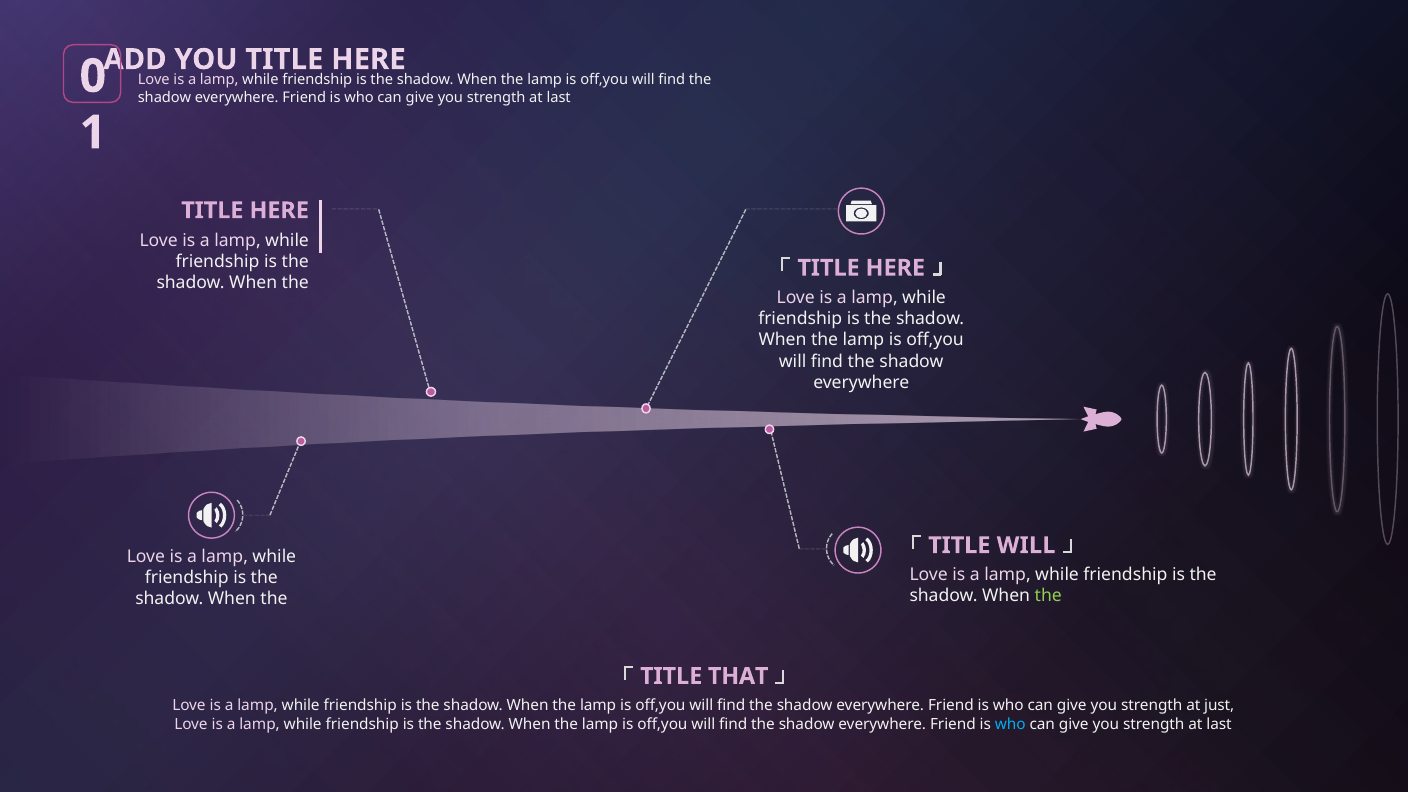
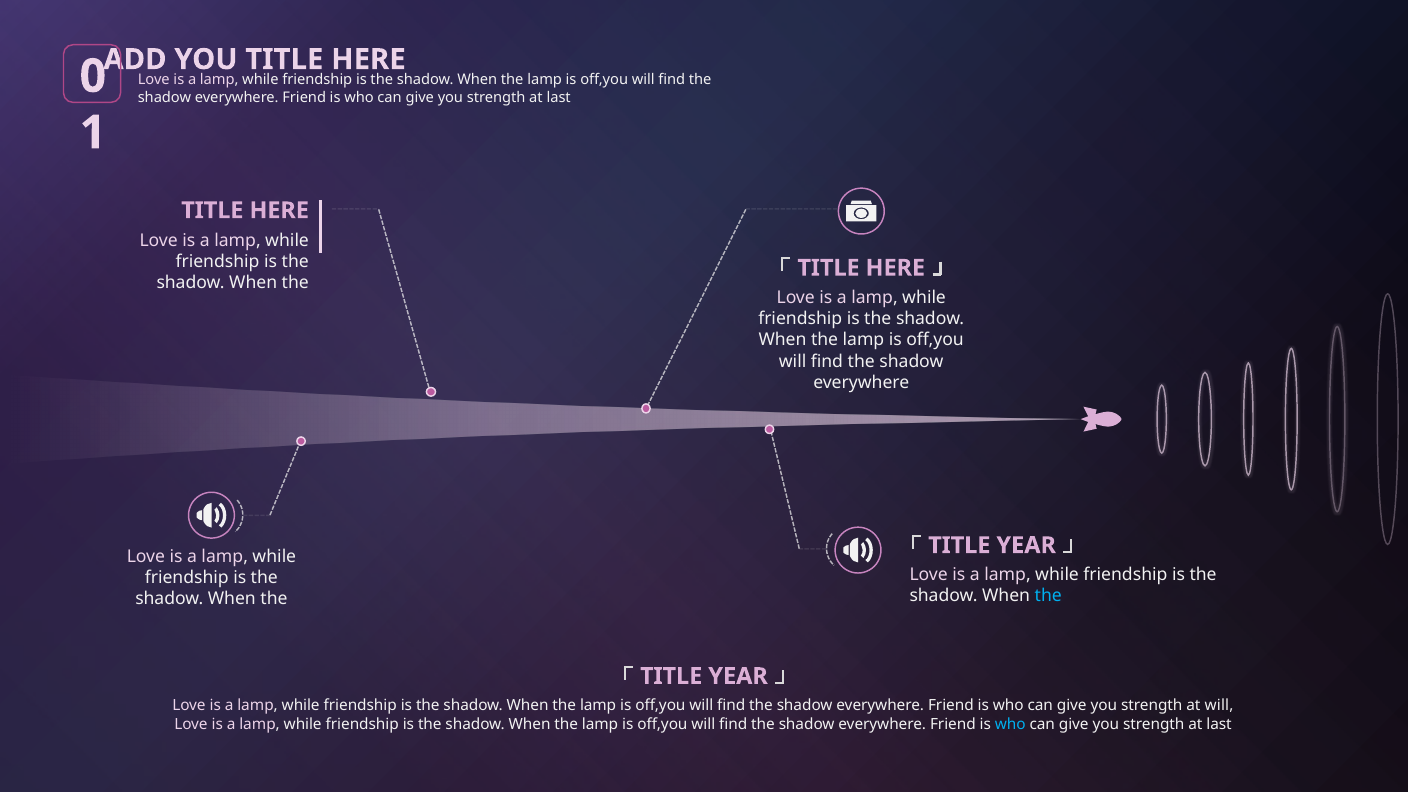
WILL at (1026, 545): WILL -> YEAR
the at (1048, 596) colour: light green -> light blue
THAT at (738, 676): THAT -> YEAR
at just: just -> will
